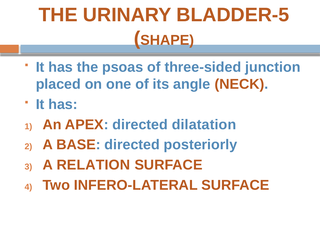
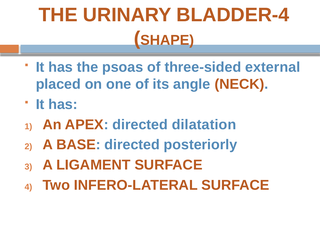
BLADDER-5: BLADDER-5 -> BLADDER-4
junction: junction -> external
RELATION: RELATION -> LIGAMENT
